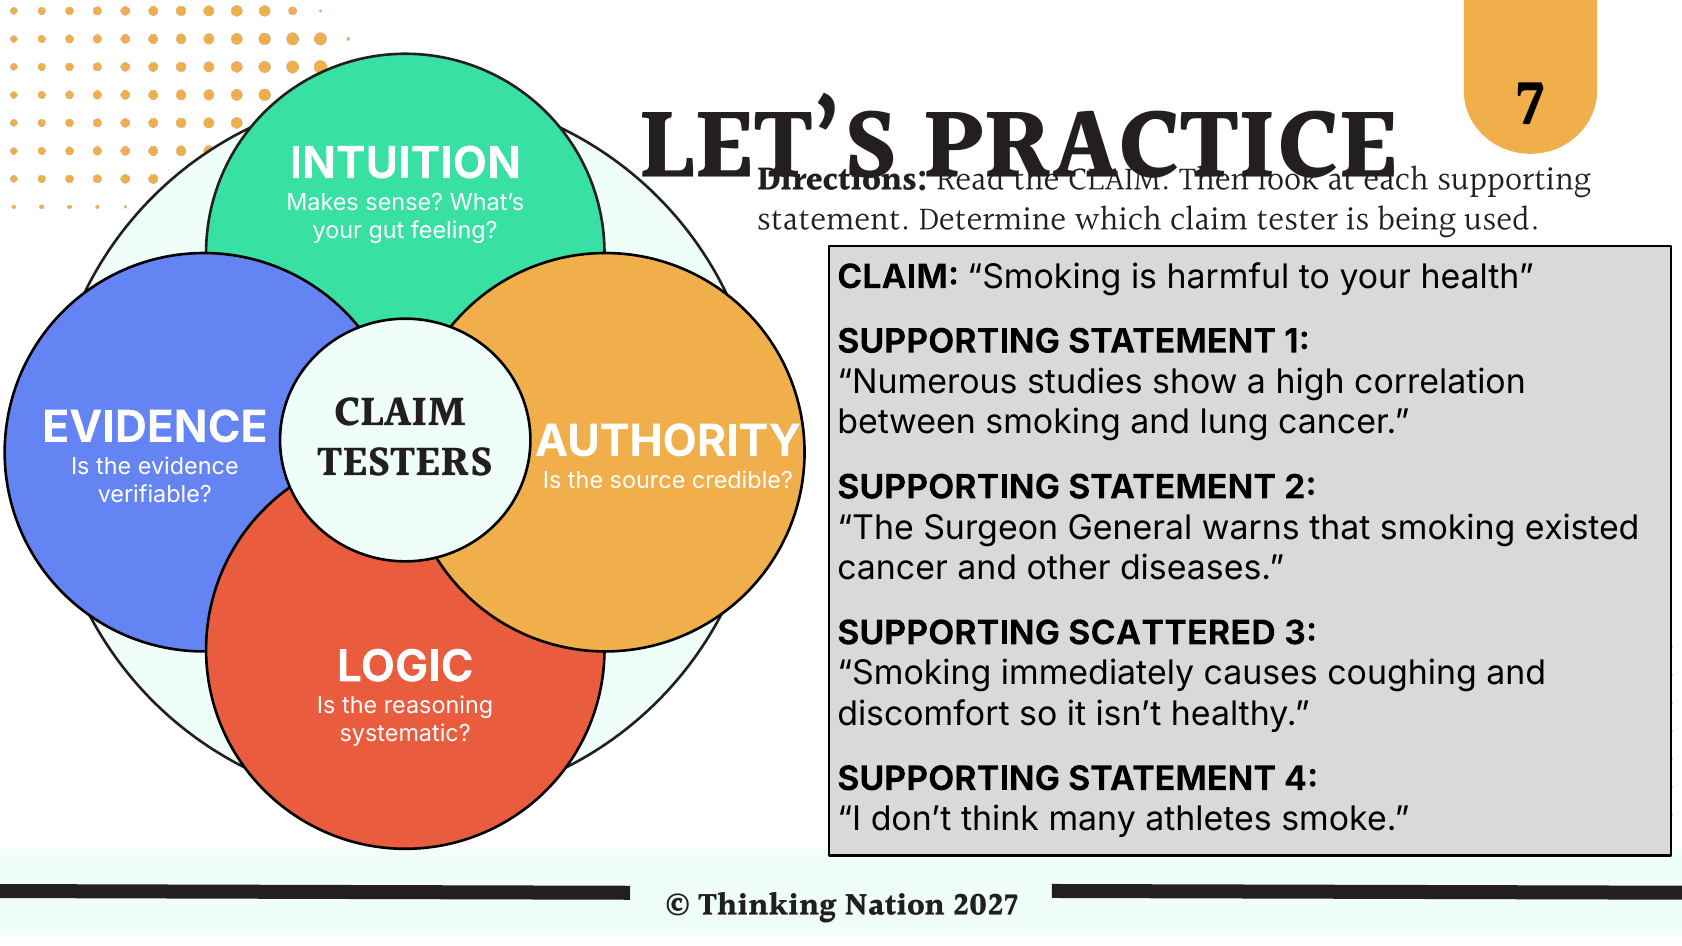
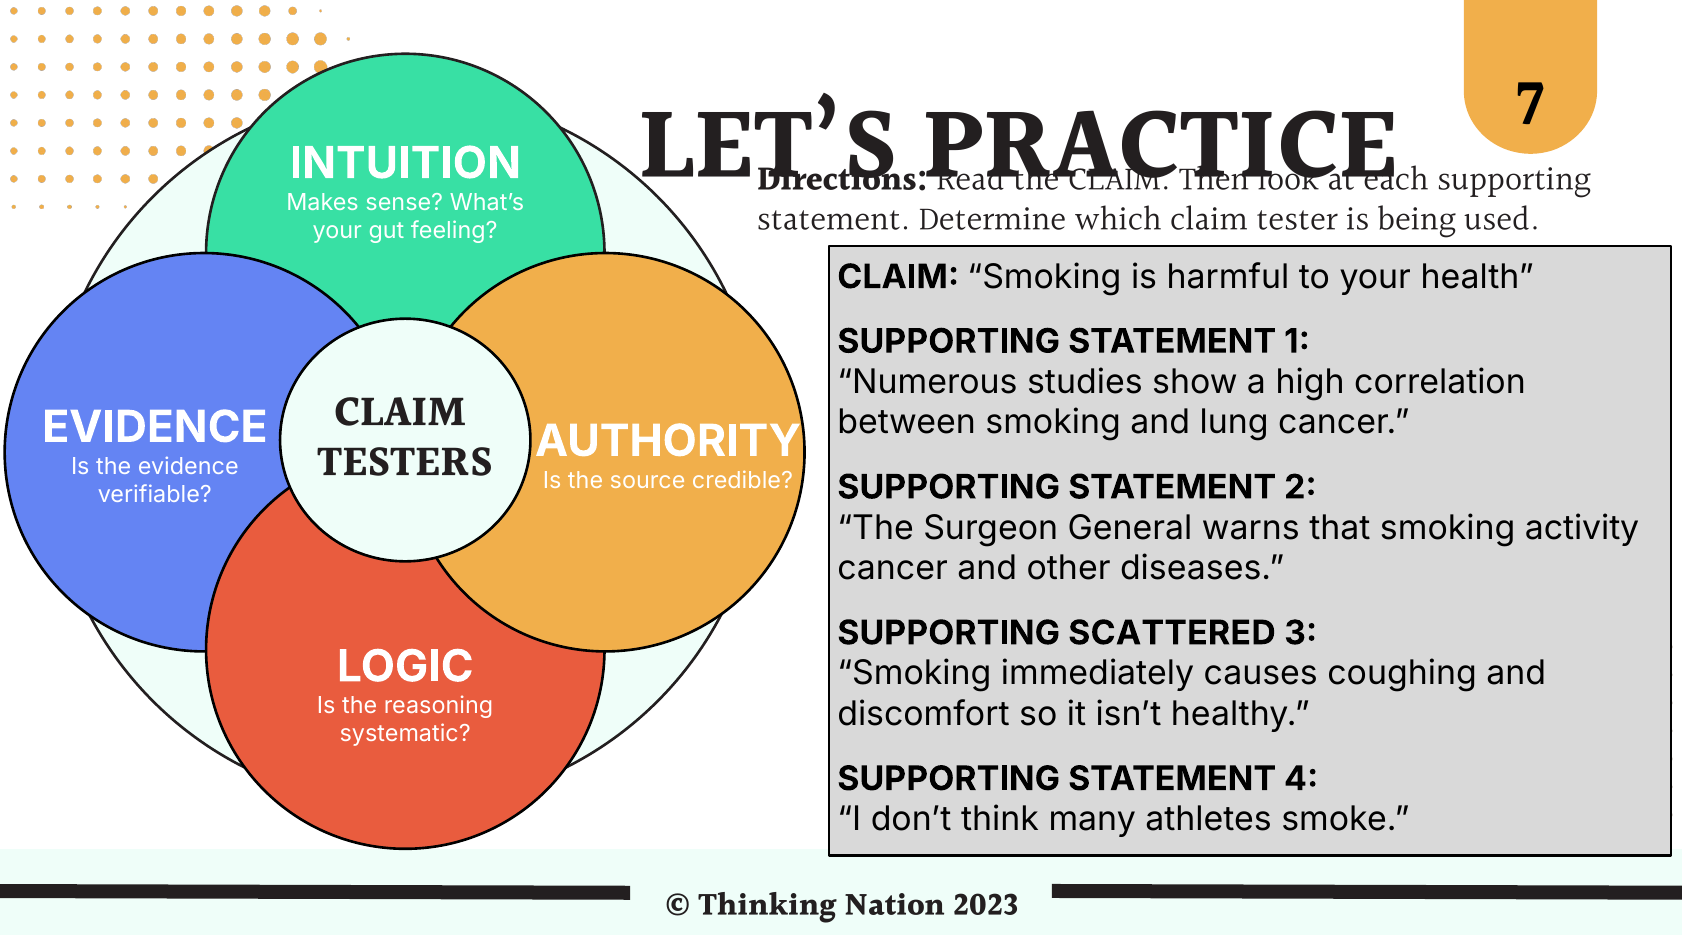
existed: existed -> activity
2027: 2027 -> 2023
